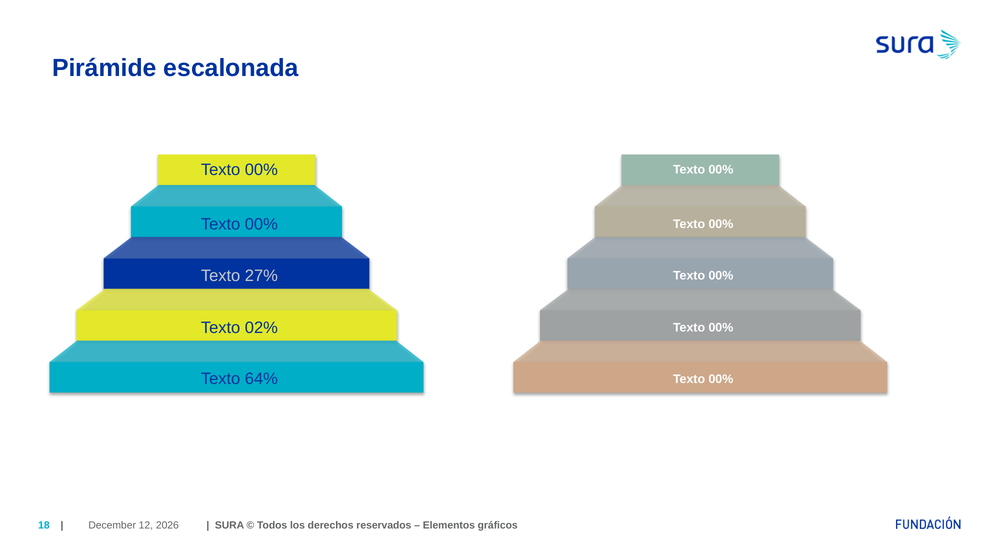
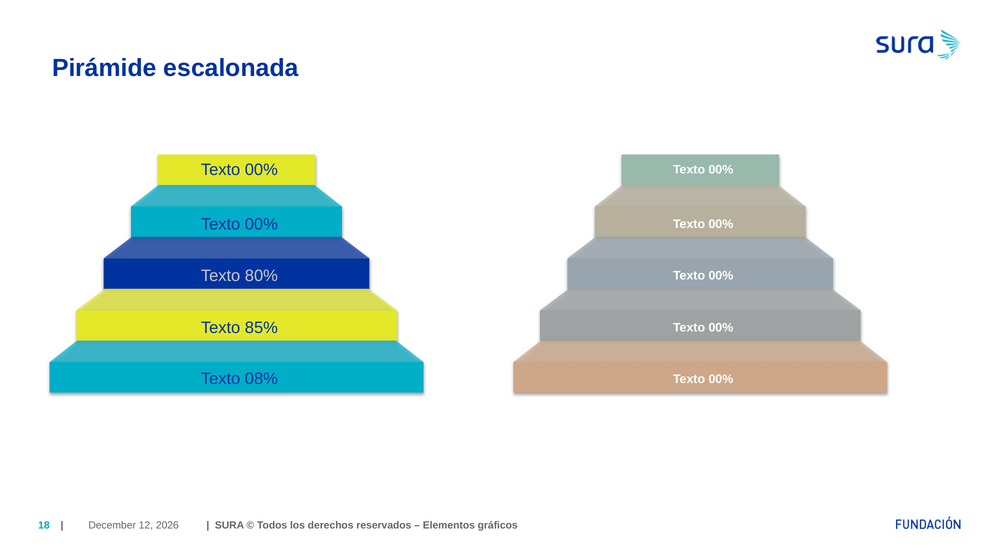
27%: 27% -> 80%
02%: 02% -> 85%
64%: 64% -> 08%
